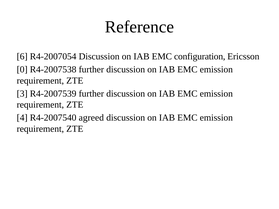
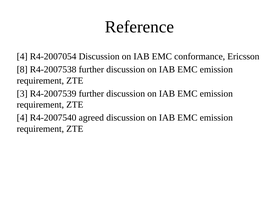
6 at (22, 56): 6 -> 4
configuration: configuration -> conformance
0: 0 -> 8
